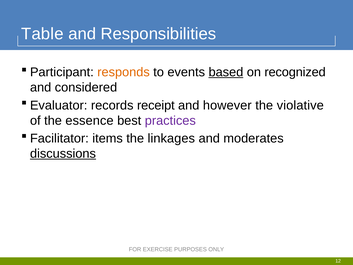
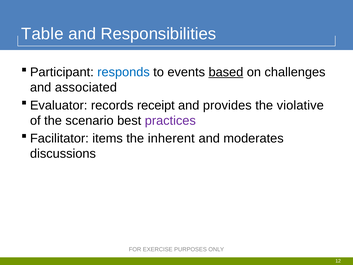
responds colour: orange -> blue
recognized: recognized -> challenges
considered: considered -> associated
however: however -> provides
essence: essence -> scenario
linkages: linkages -> inherent
discussions underline: present -> none
